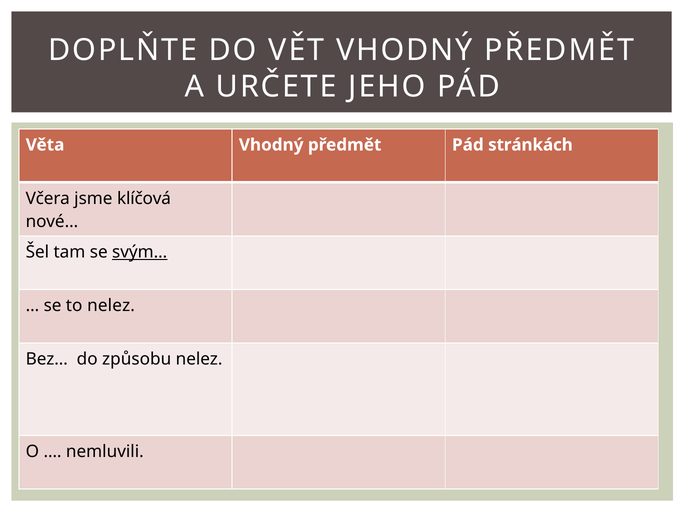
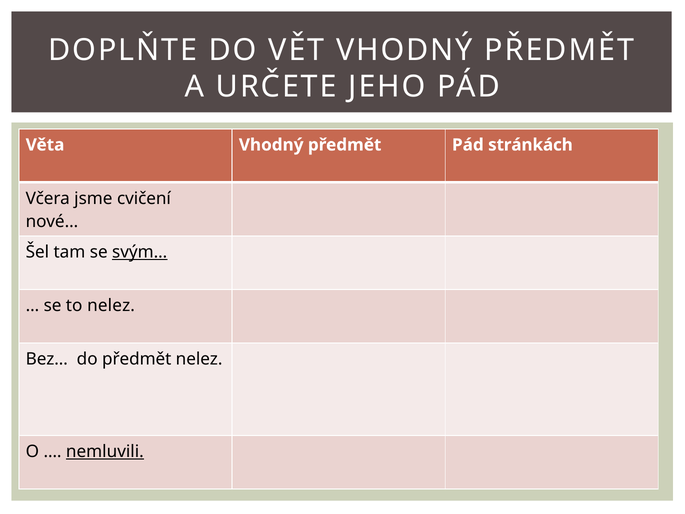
klíčová: klíčová -> cvičení
do způsobu: způsobu -> předmět
nemluvili underline: none -> present
